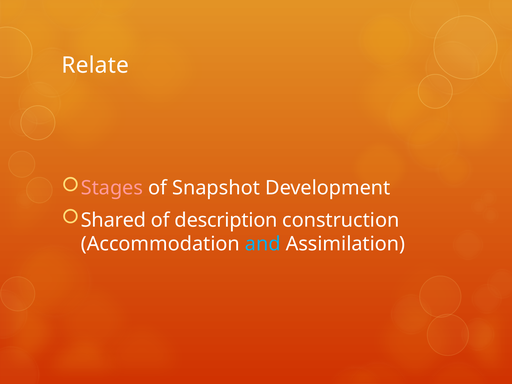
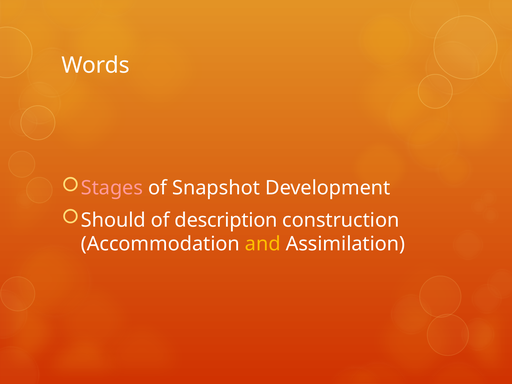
Relate: Relate -> Words
Shared: Shared -> Should
and colour: light blue -> yellow
